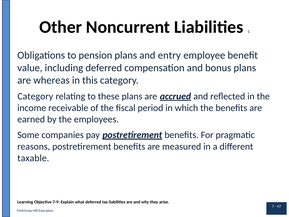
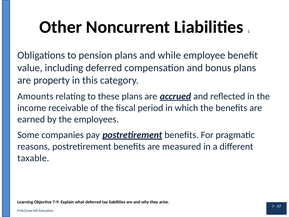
entry: entry -> while
whereas: whereas -> property
Category at (35, 96): Category -> Amounts
